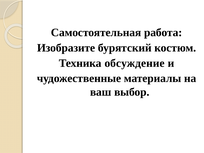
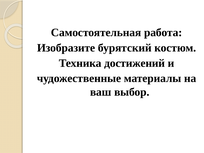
обсуждение: обсуждение -> достижений
